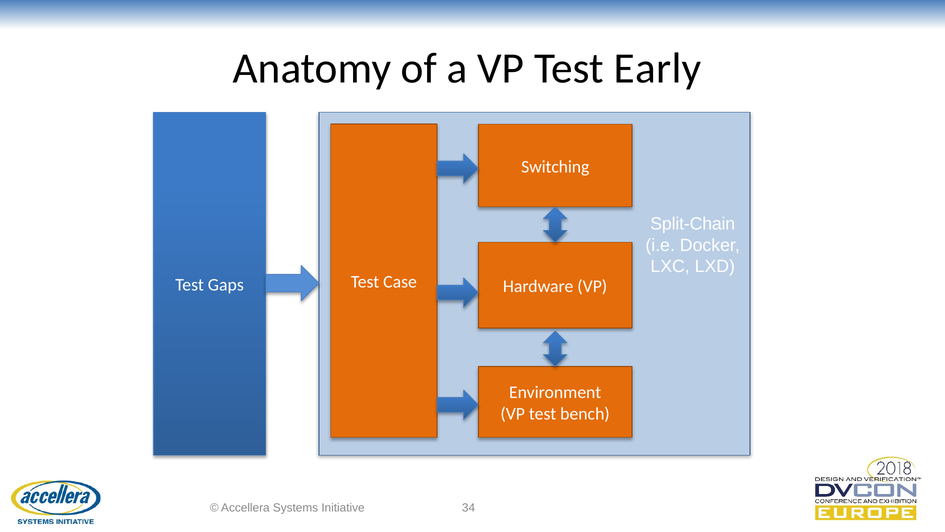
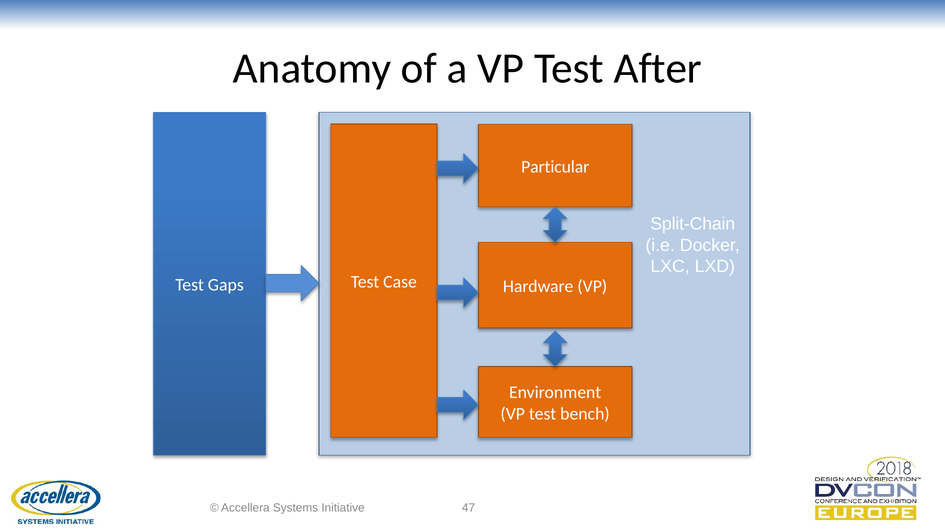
Early: Early -> After
Switching: Switching -> Particular
34: 34 -> 47
